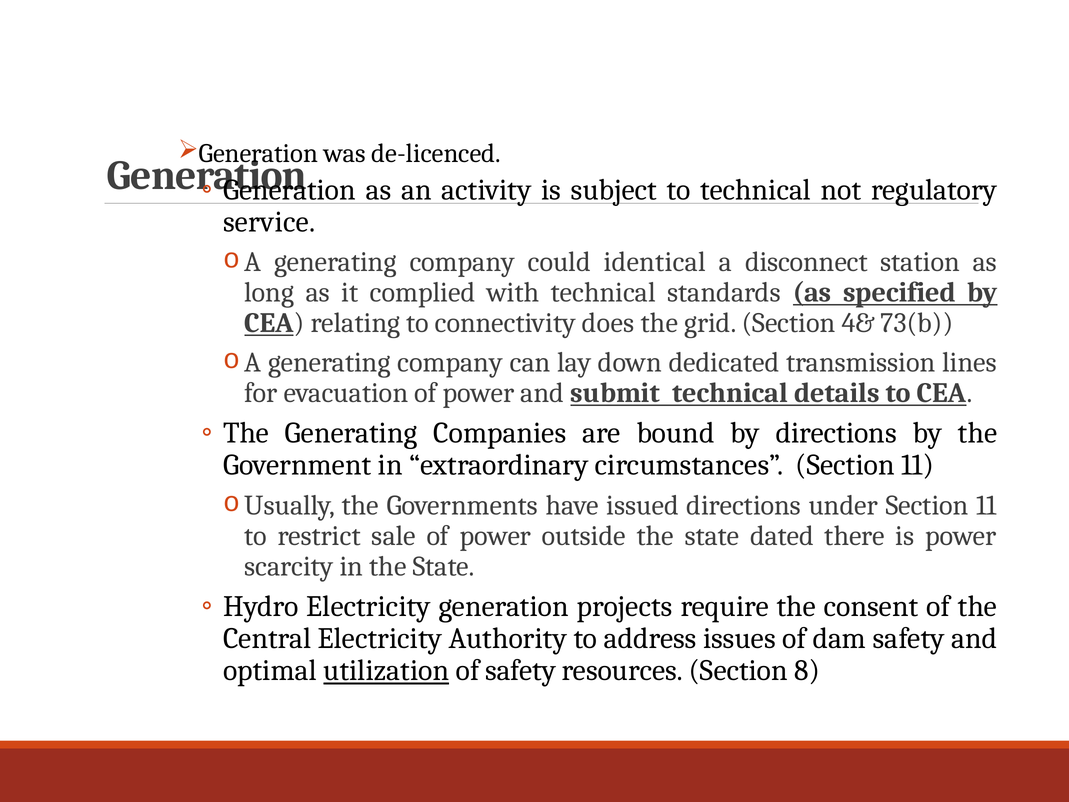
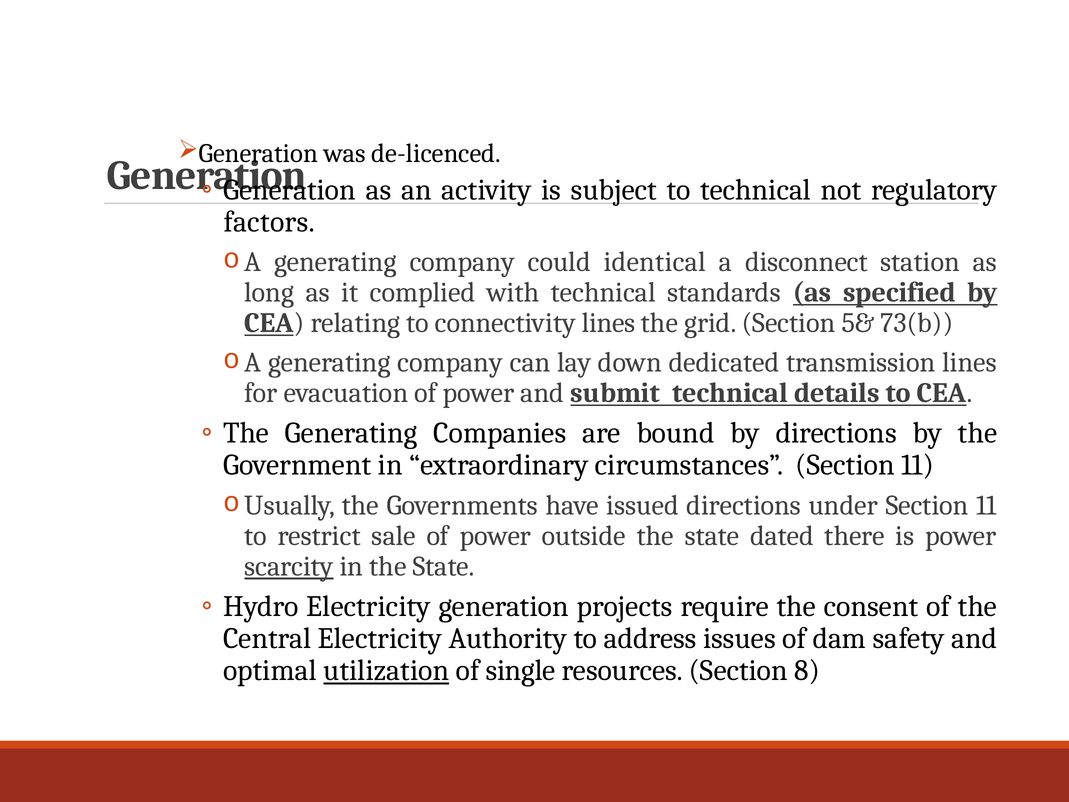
service: service -> factors
connectivity does: does -> lines
4&: 4& -> 5&
scarcity underline: none -> present
of safety: safety -> single
